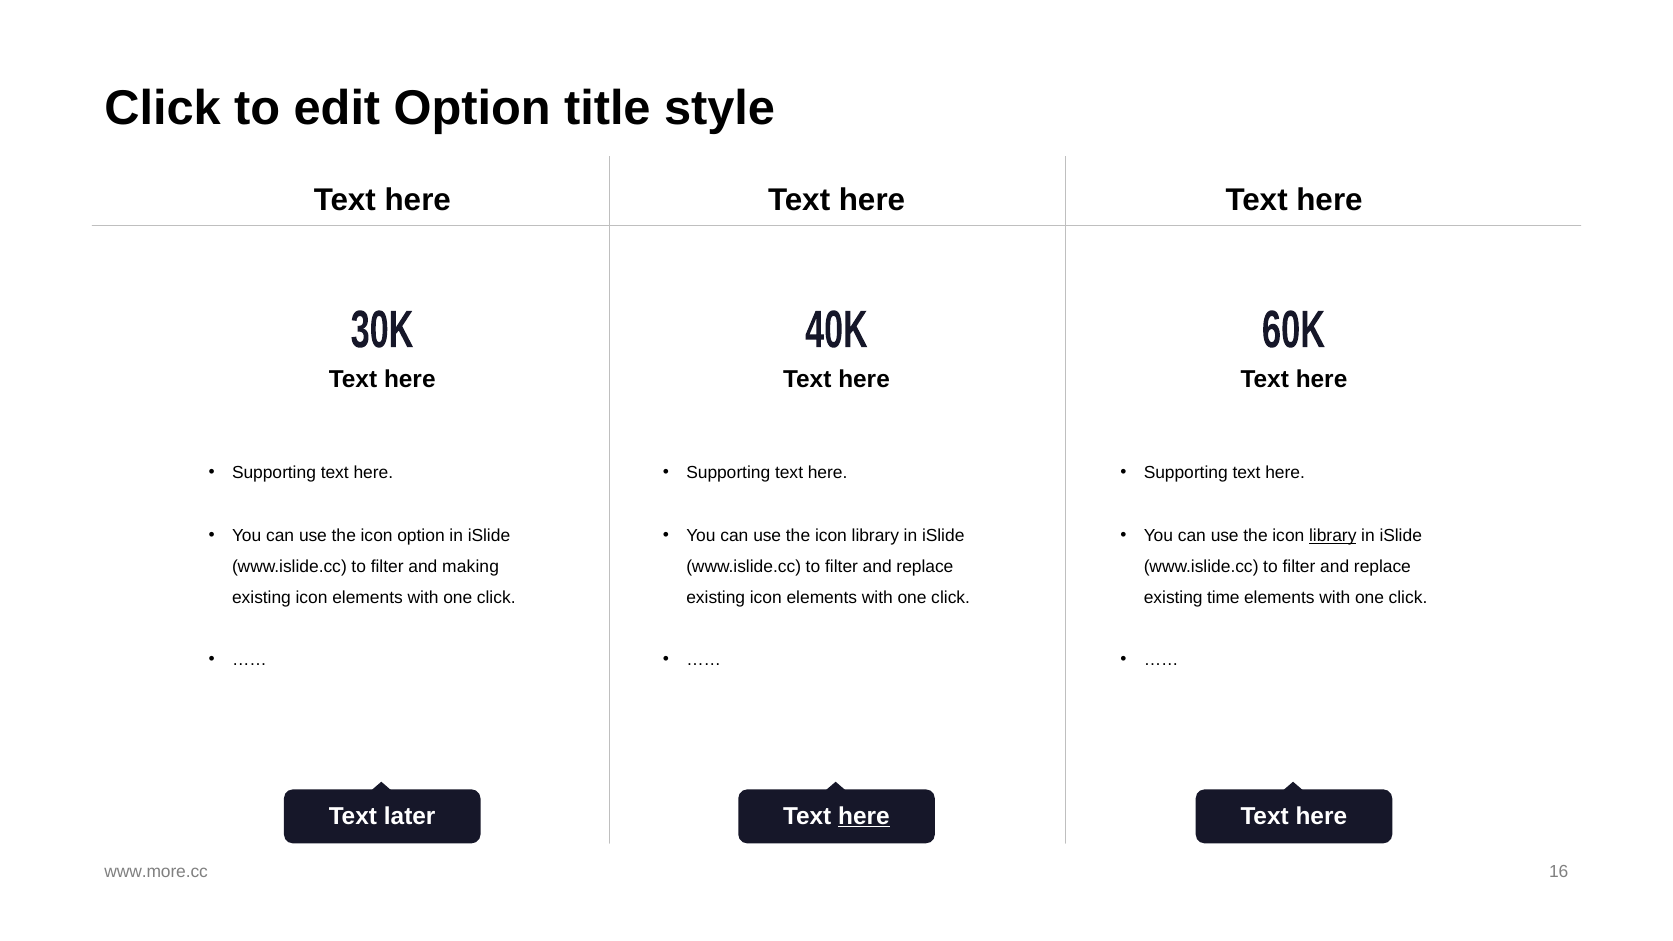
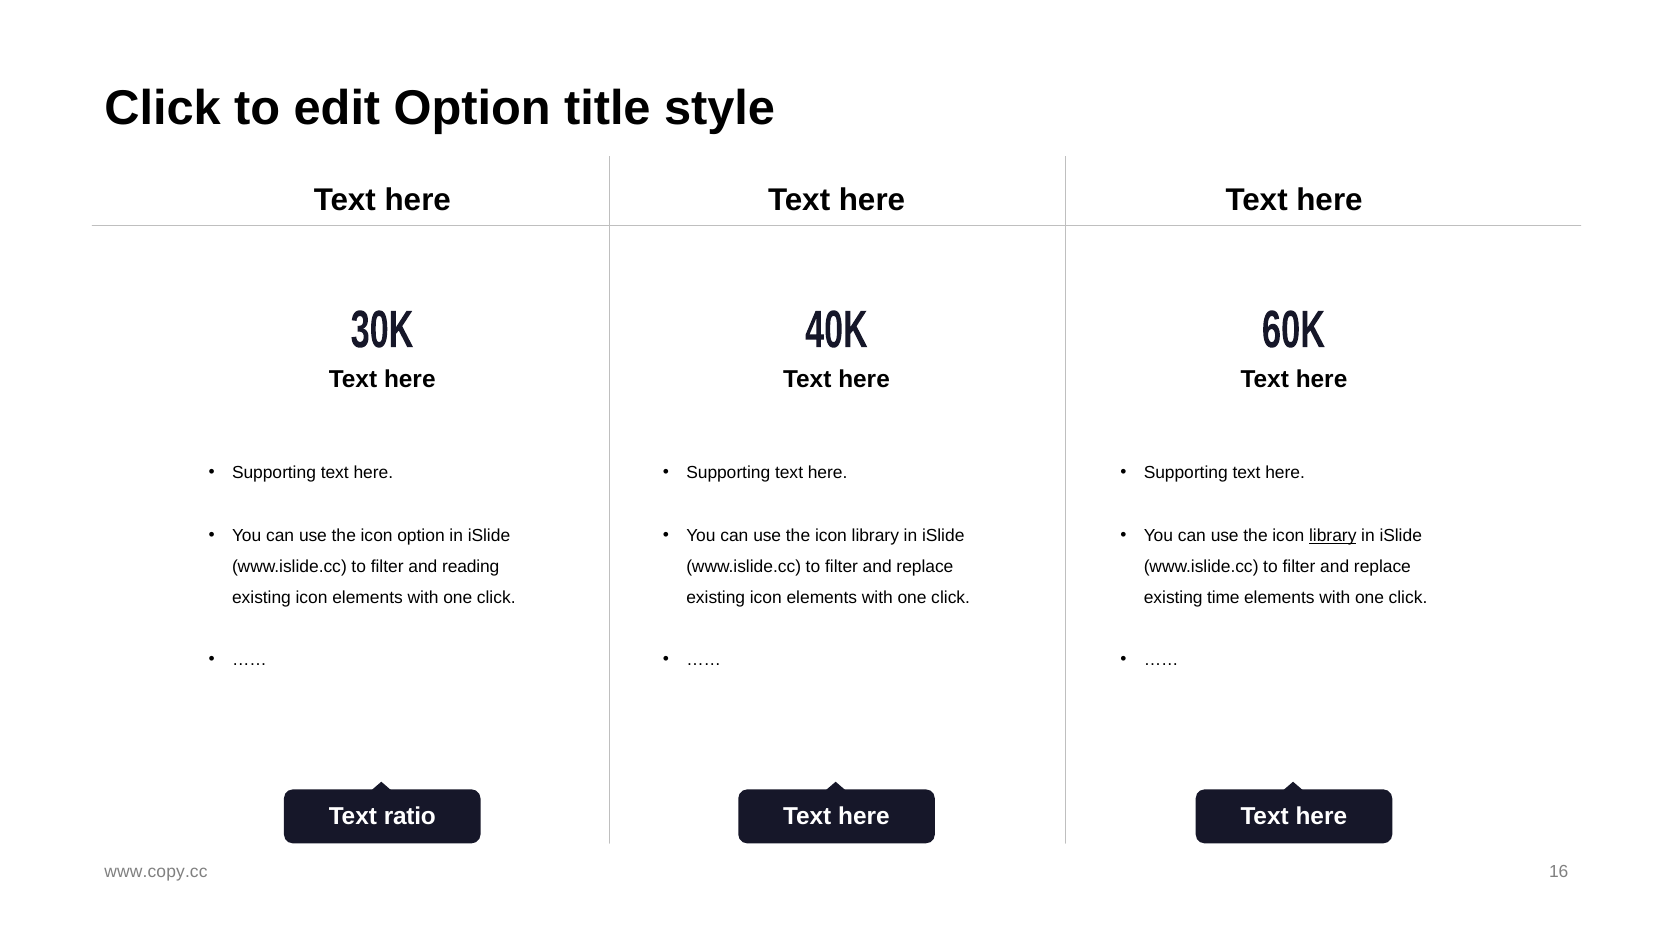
making: making -> reading
later: later -> ratio
here at (864, 816) underline: present -> none
www.more.cc: www.more.cc -> www.copy.cc
